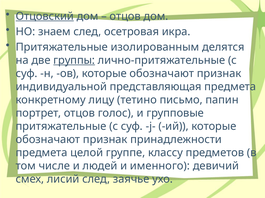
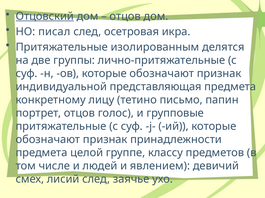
знаем: знаем -> писал
группы underline: present -> none
именного: именного -> явлением
